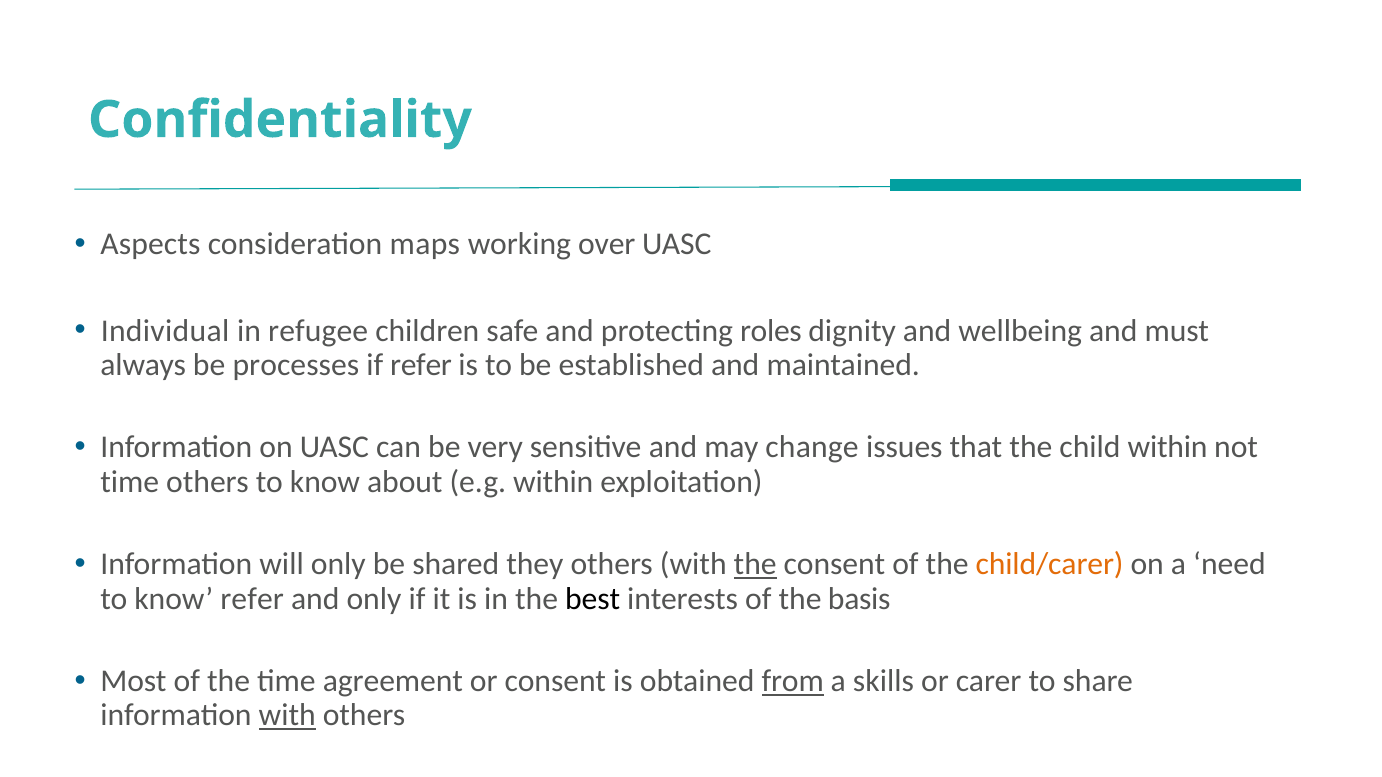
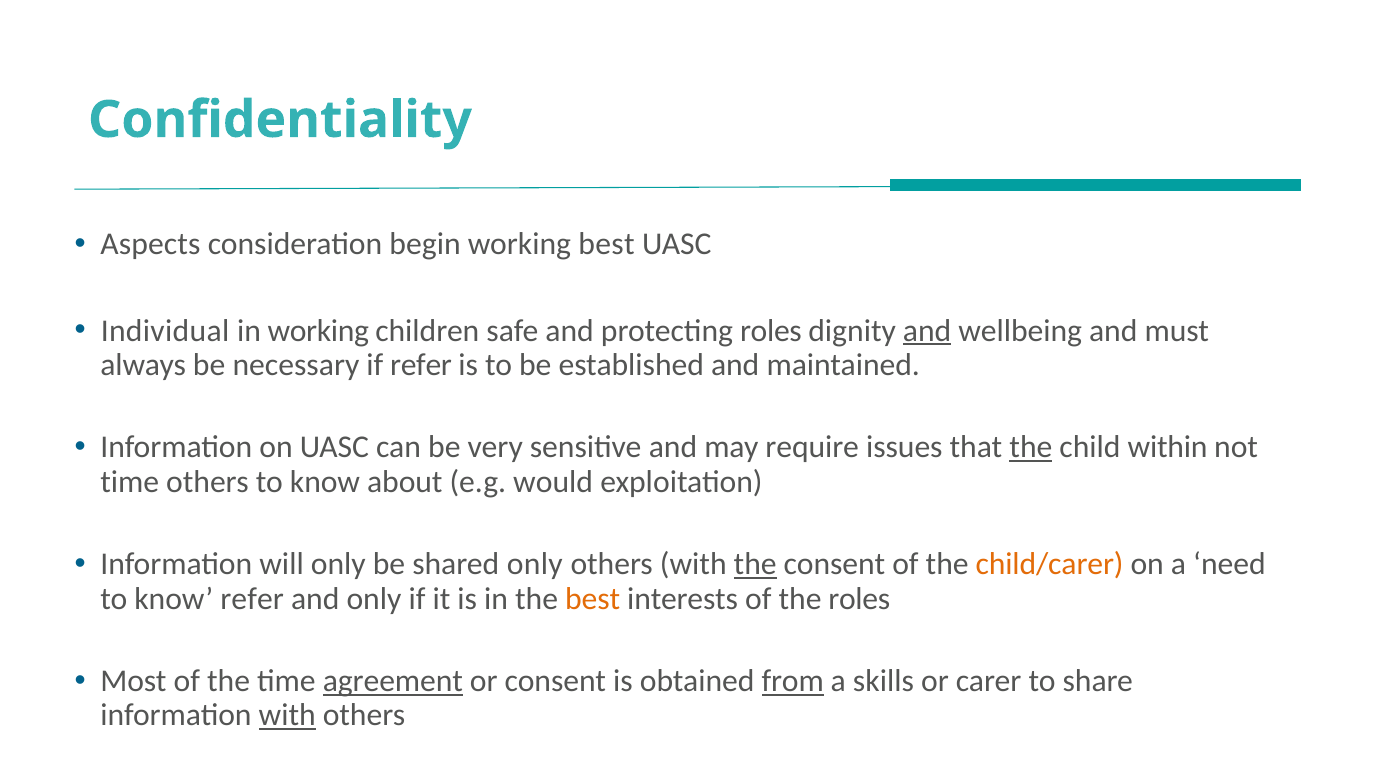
maps: maps -> begin
working over: over -> best
in refugee: refugee -> working
and at (927, 331) underline: none -> present
processes: processes -> necessary
change: change -> require
the at (1031, 448) underline: none -> present
e.g within: within -> would
shared they: they -> only
best at (593, 599) colour: black -> orange
the basis: basis -> roles
agreement underline: none -> present
